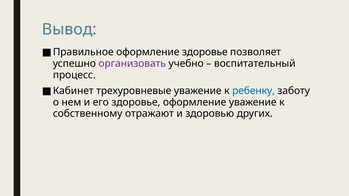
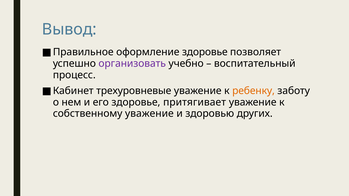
ребенку colour: blue -> orange
здоровье оформление: оформление -> притягивает
собственному отражают: отражают -> уважение
